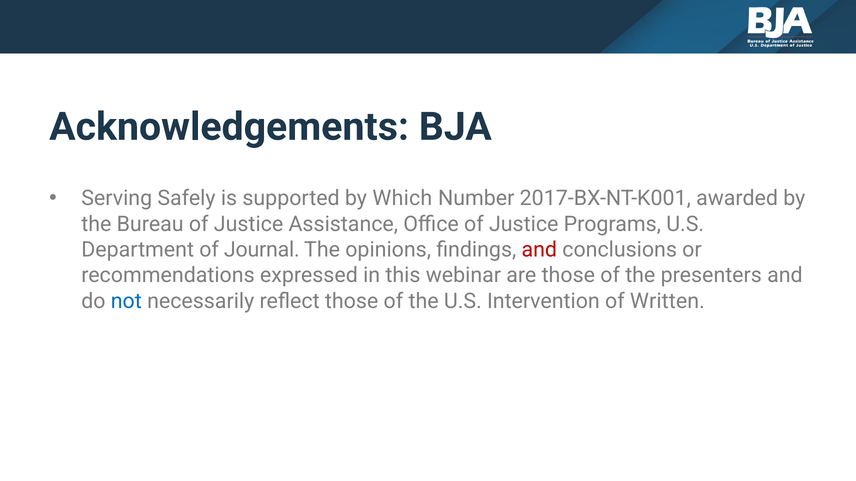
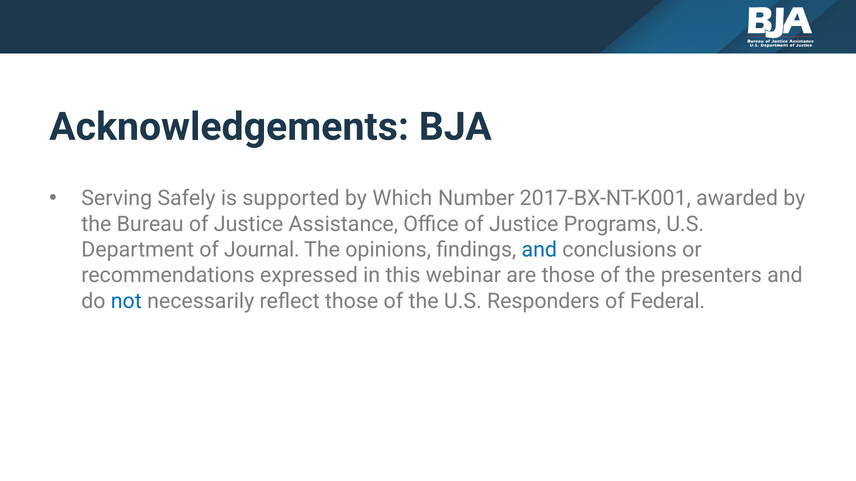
and at (539, 250) colour: red -> blue
Intervention: Intervention -> Responders
Written: Written -> Federal
